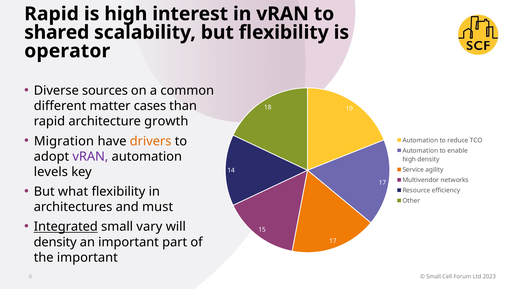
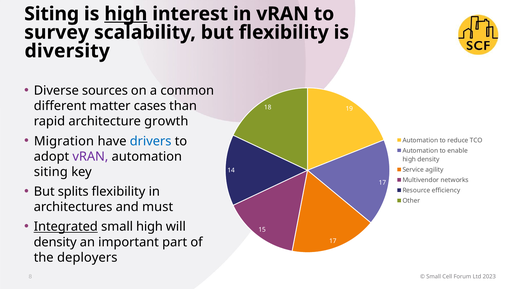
Rapid at (52, 14): Rapid -> Siting
high at (126, 14) underline: none -> present
shared: shared -> survey
operator: operator -> diversity
drivers colour: orange -> blue
levels at (51, 172): levels -> siting
what: what -> splits
small vary: vary -> high
the important: important -> deployers
